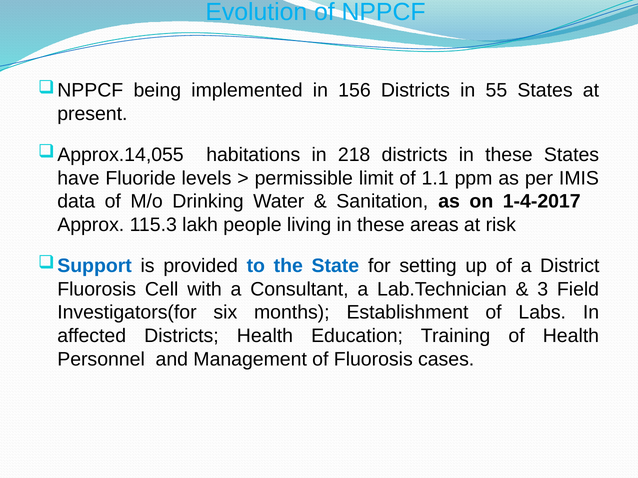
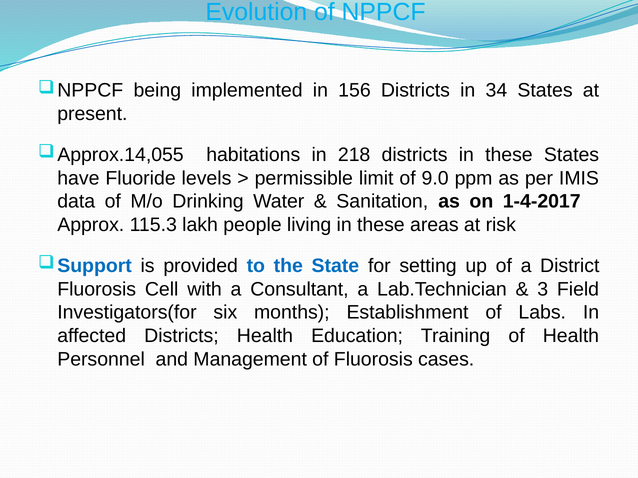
55: 55 -> 34
1.1: 1.1 -> 9.0
